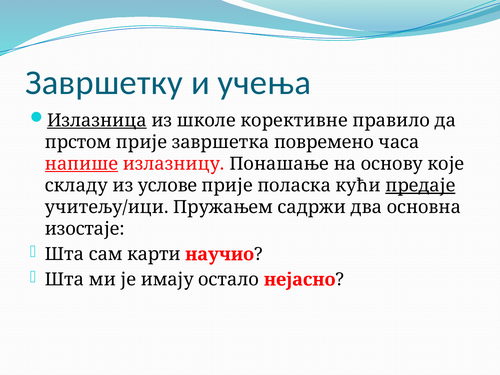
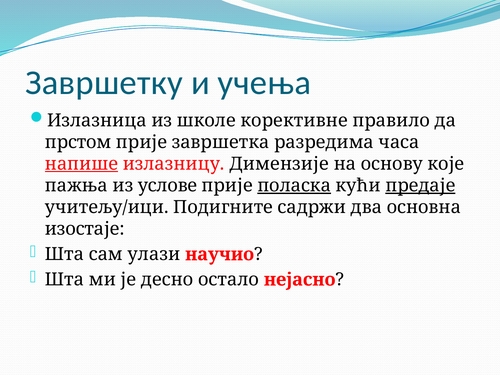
Излазница underline: present -> none
повремено: повремено -> разредима
Понашање: Понашање -> Димензије
складу: складу -> пажња
поласка underline: none -> present
Пружањем: Пружањем -> Подигните
карти: карти -> улази
имају: имају -> десно
